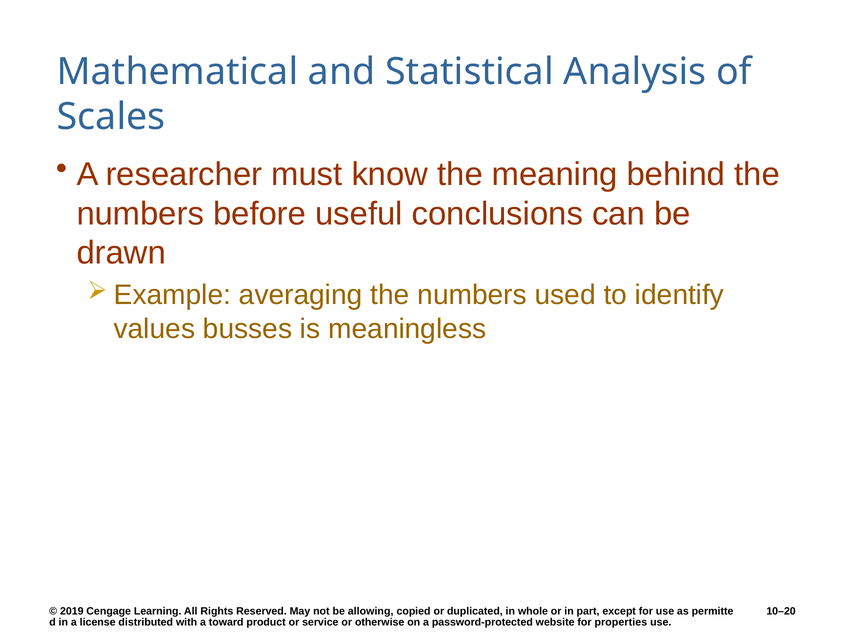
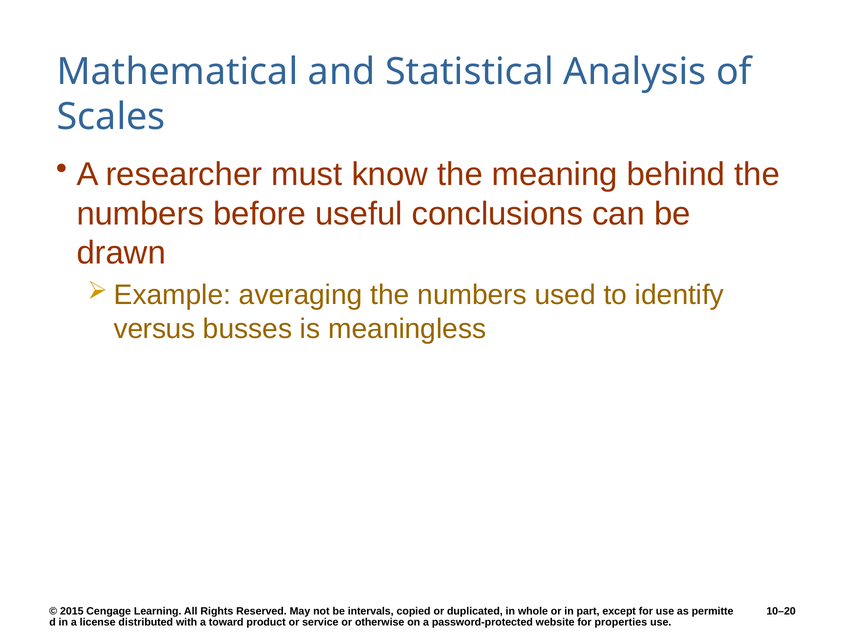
values: values -> versus
2019: 2019 -> 2015
allowing: allowing -> intervals
